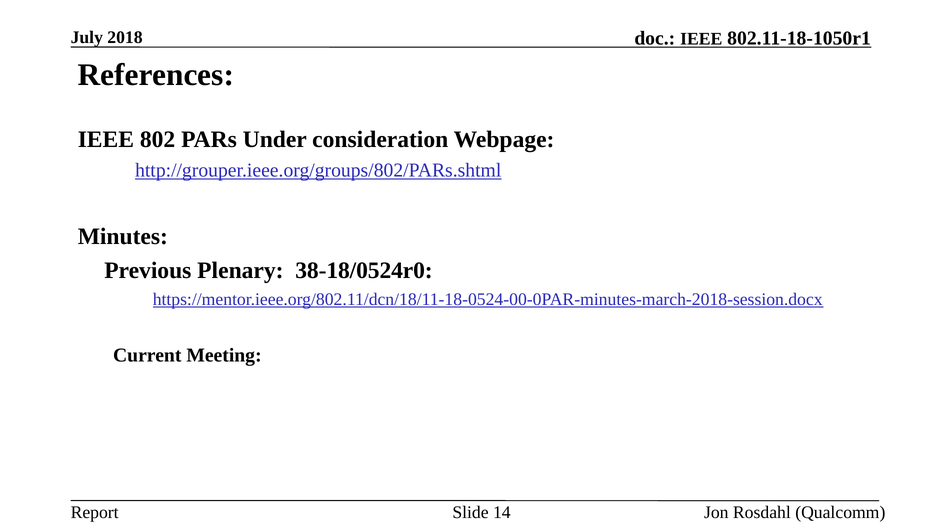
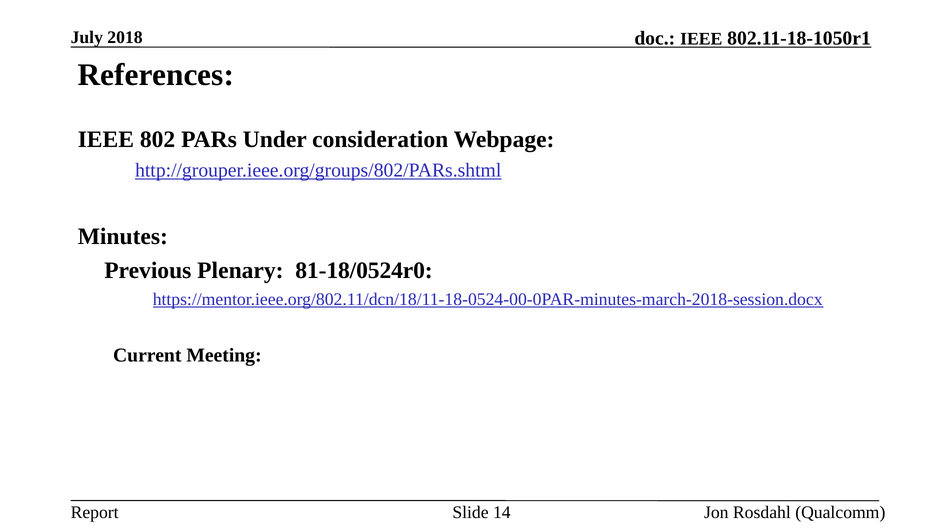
38-18/0524r0: 38-18/0524r0 -> 81-18/0524r0
